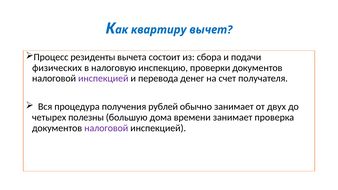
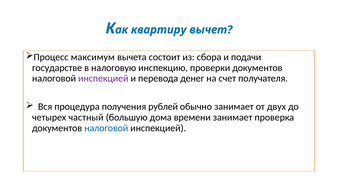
резиденты: резиденты -> максимум
физических: физических -> государстве
полезны: полезны -> частный
налоговой at (106, 128) colour: purple -> blue
